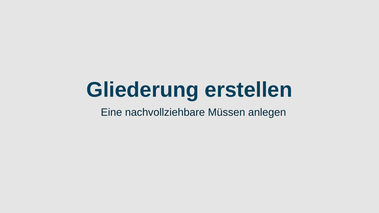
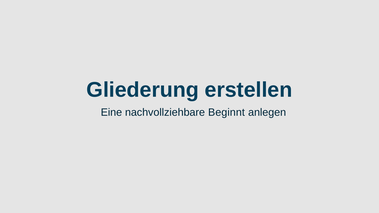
Müssen: Müssen -> Beginnt
